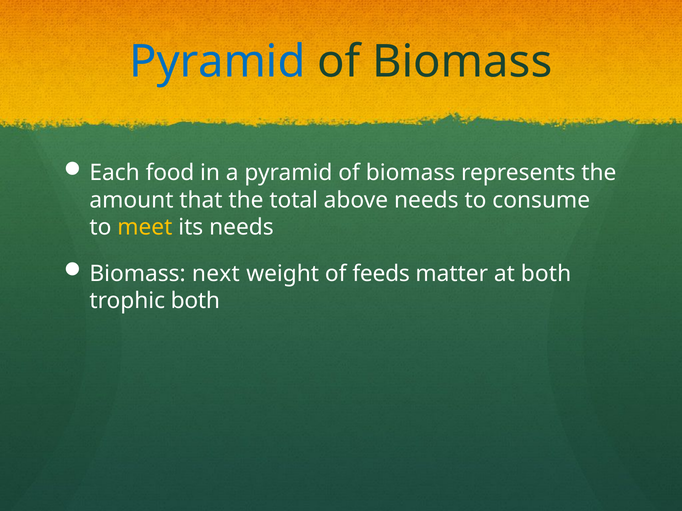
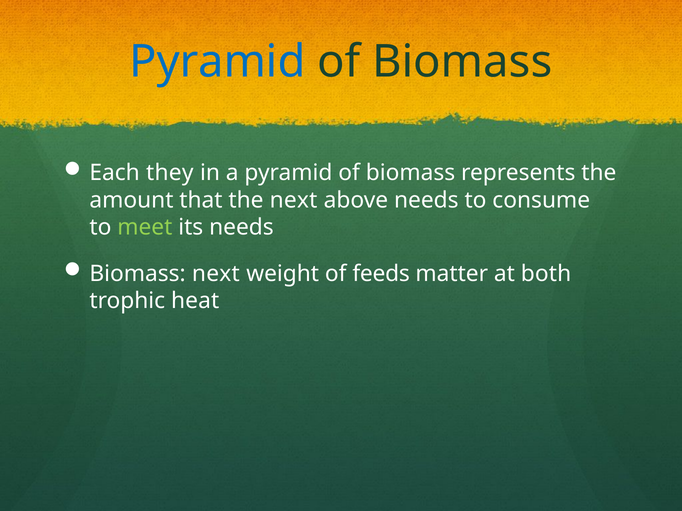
food: food -> they
the total: total -> next
meet colour: yellow -> light green
trophic both: both -> heat
